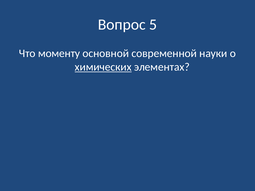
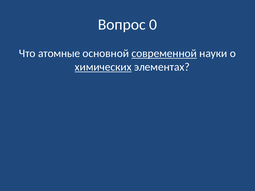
5: 5 -> 0
моменту: моменту -> атомные
современной underline: none -> present
